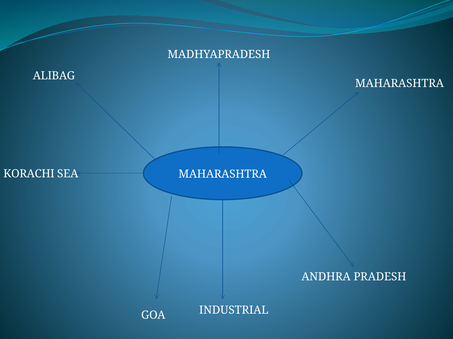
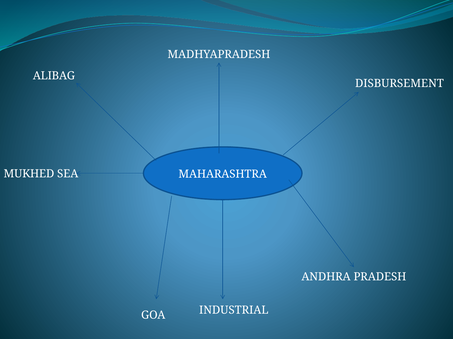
MAHARASHTRA at (399, 84): MAHARASHTRA -> DISBURSEMENT
KORACHI: KORACHI -> MUKHED
